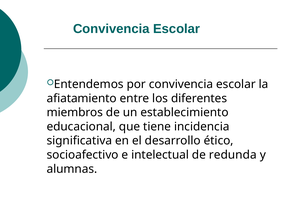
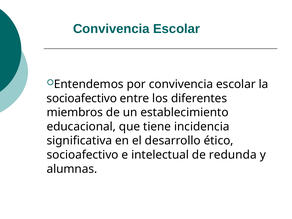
afiatamiento at (82, 98): afiatamiento -> socioafectivo
